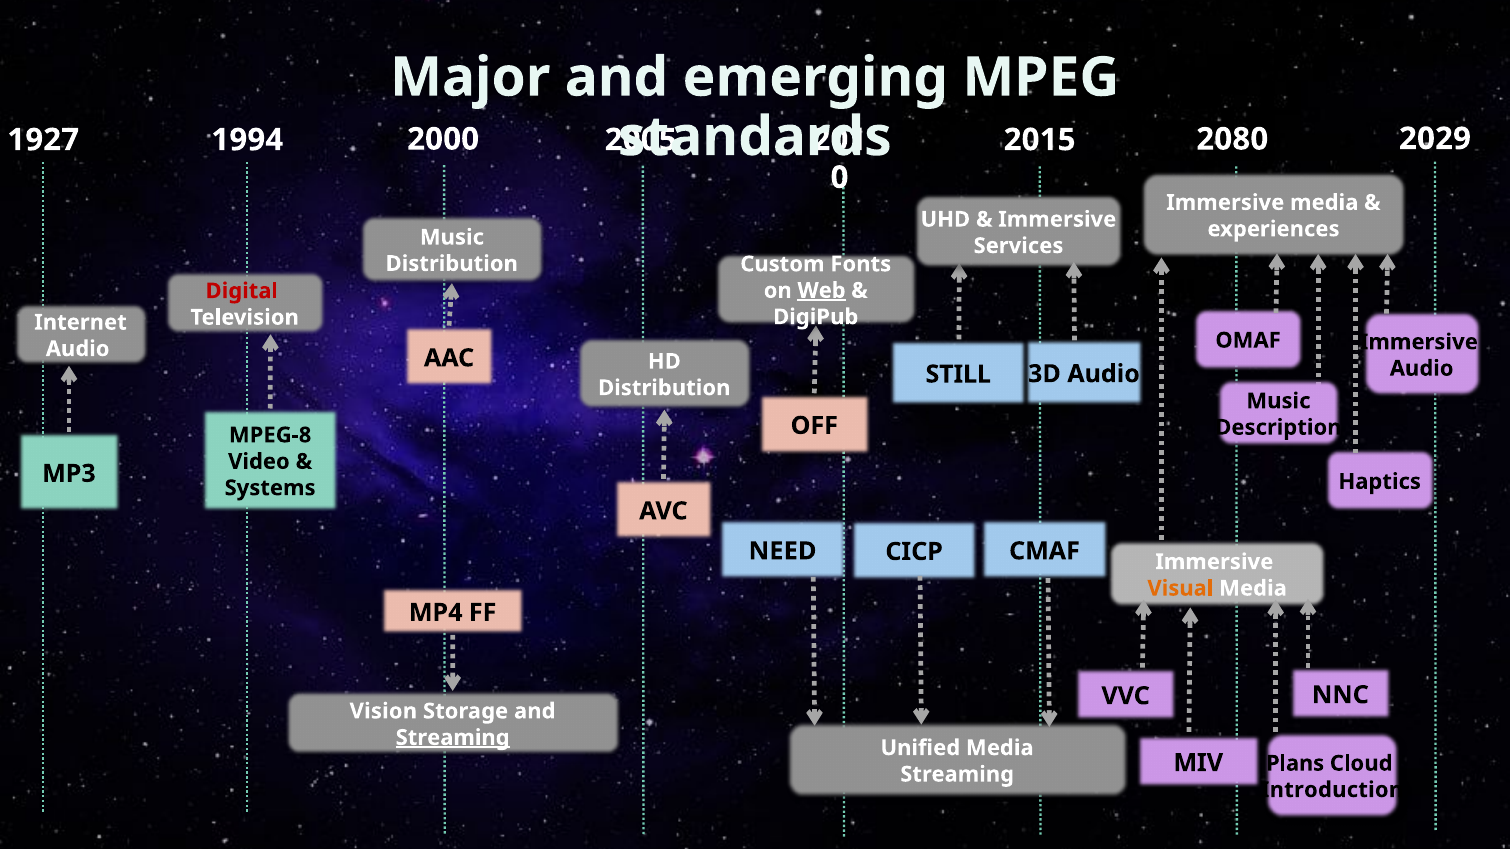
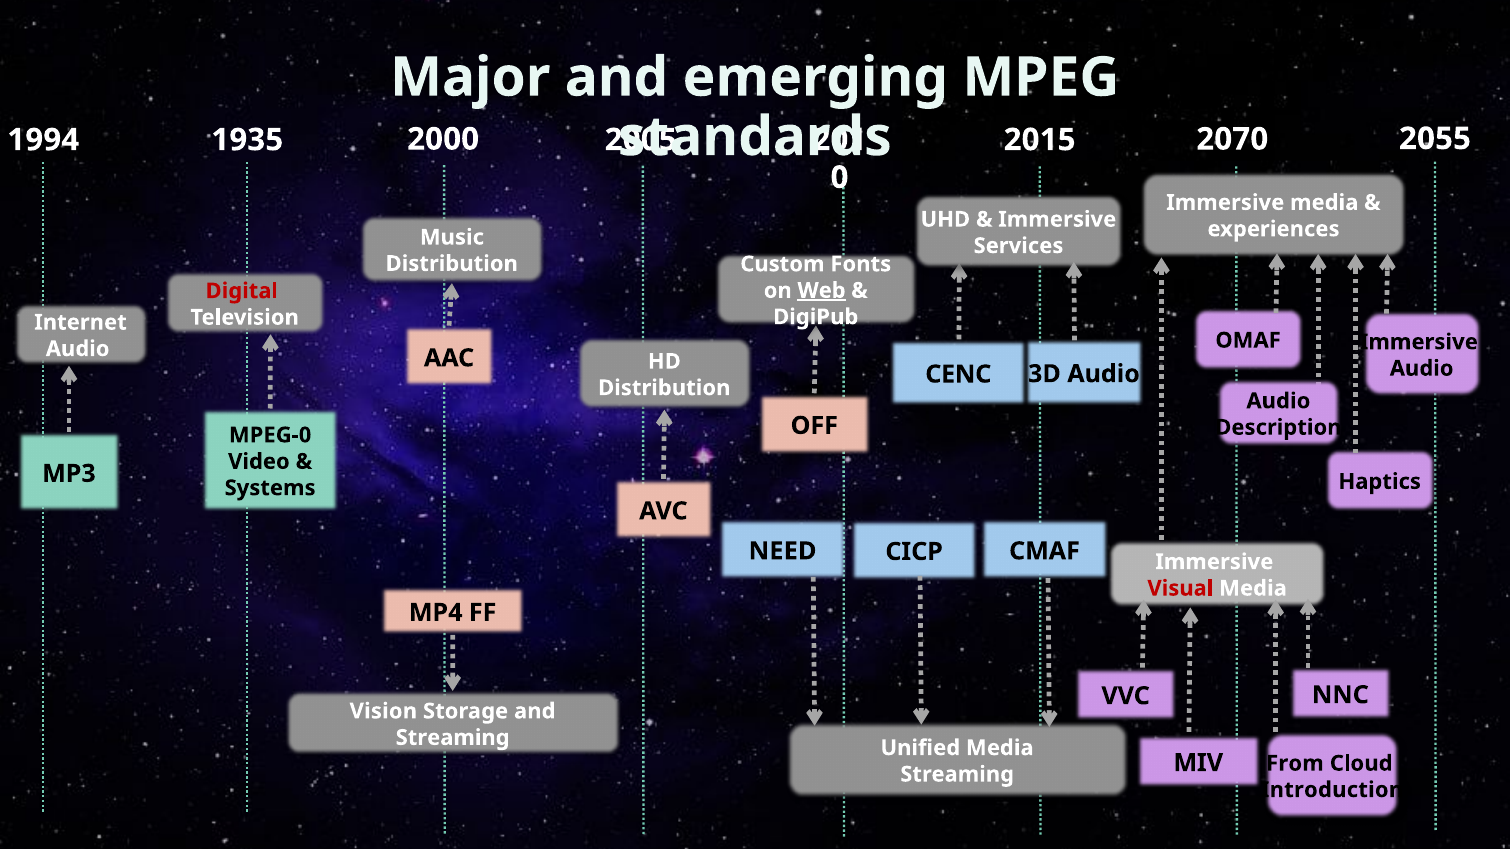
2029: 2029 -> 2055
2080: 2080 -> 2070
1927: 1927 -> 1994
1994: 1994 -> 1935
STILL: STILL -> CENC
Music at (1278, 401): Music -> Audio
MPEG-8: MPEG-8 -> MPEG-0
Visual colour: orange -> red
Streaming at (453, 738) underline: present -> none
Plans: Plans -> From
